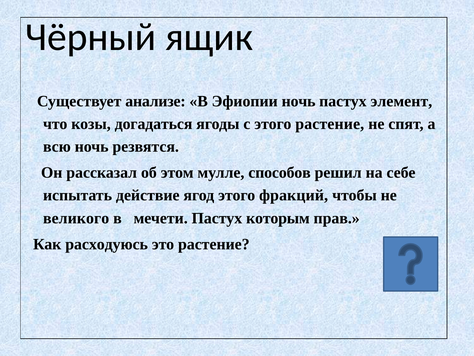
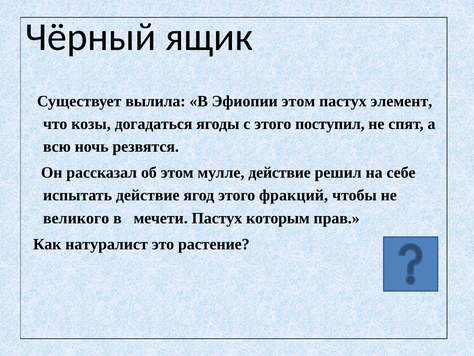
анализе: анализе -> вылила
Эфиопии ночь: ночь -> этом
этого растение: растение -> поступил
мулле способов: способов -> действие
расходуюсь: расходуюсь -> натуралист
